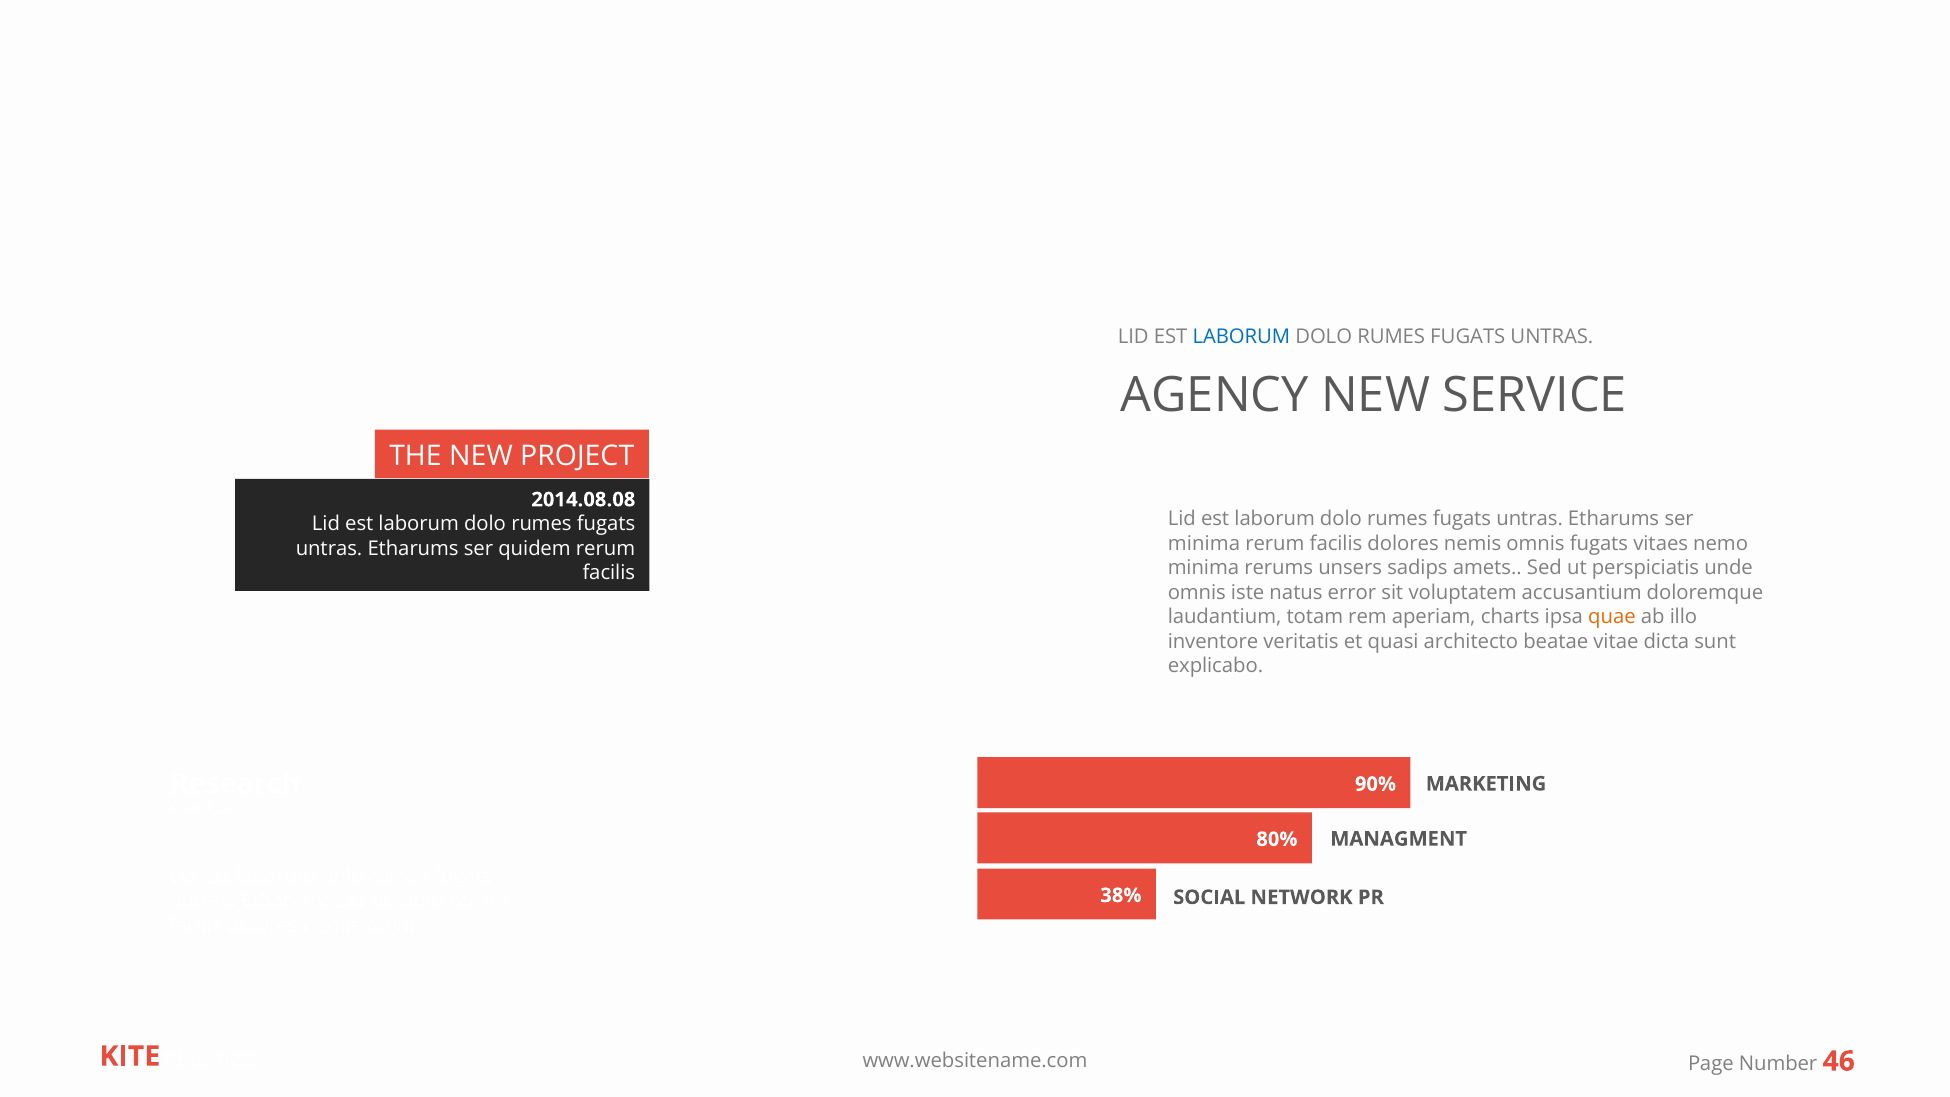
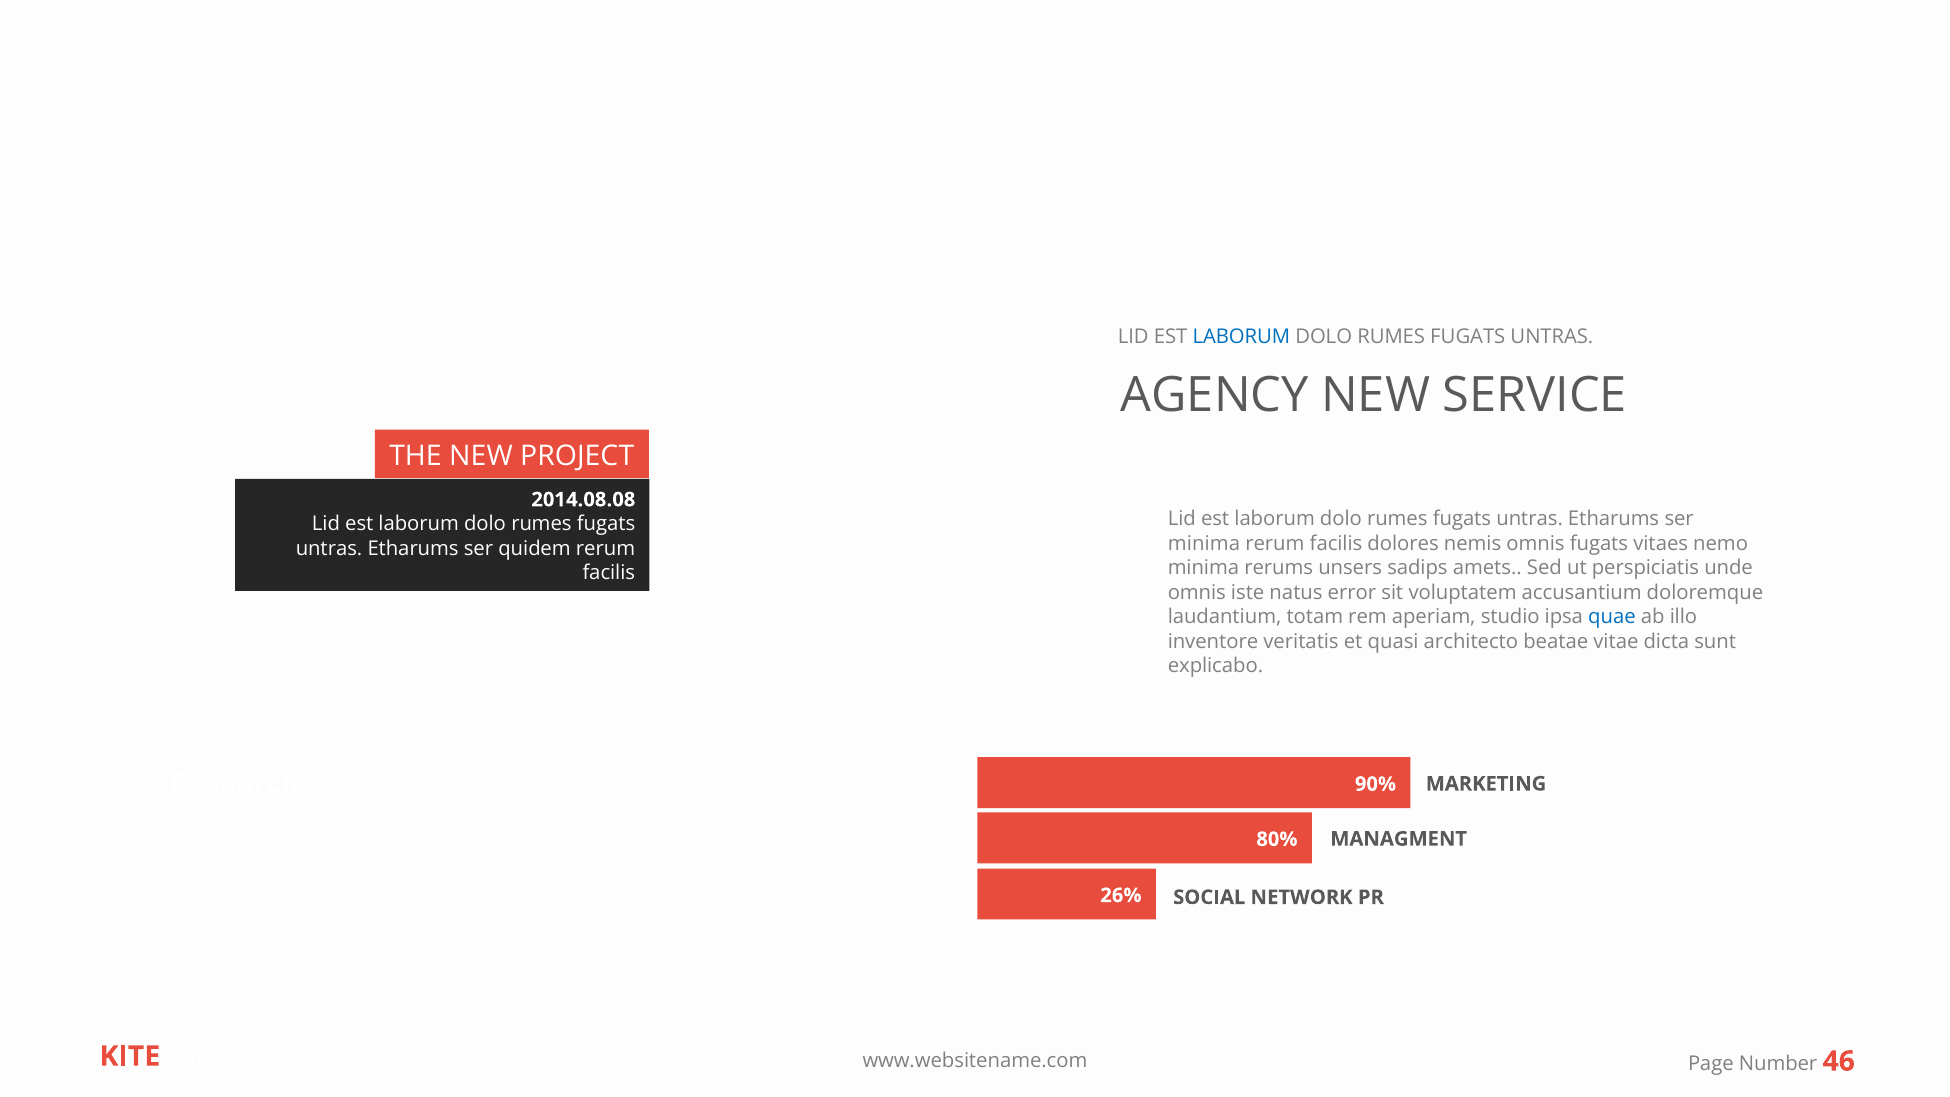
charts: charts -> studio
quae colour: orange -> blue
38%: 38% -> 26%
